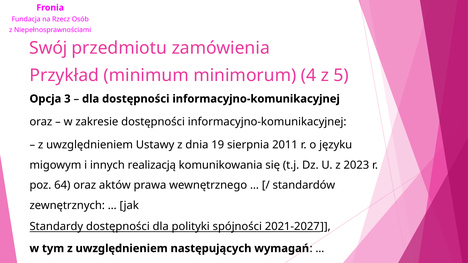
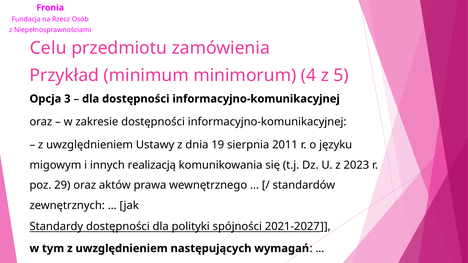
Swój: Swój -> Celu
64: 64 -> 29
